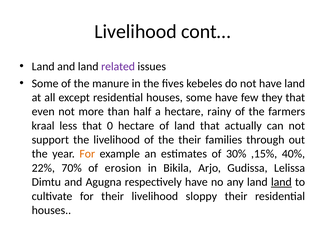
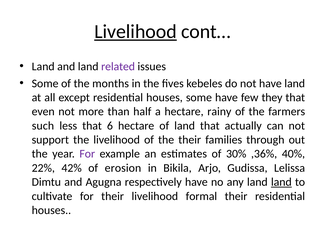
Livelihood at (136, 31) underline: none -> present
manure: manure -> months
kraal: kraal -> such
0: 0 -> 6
For at (87, 154) colour: orange -> purple
,15%: ,15% -> ,36%
70%: 70% -> 42%
sloppy: sloppy -> formal
